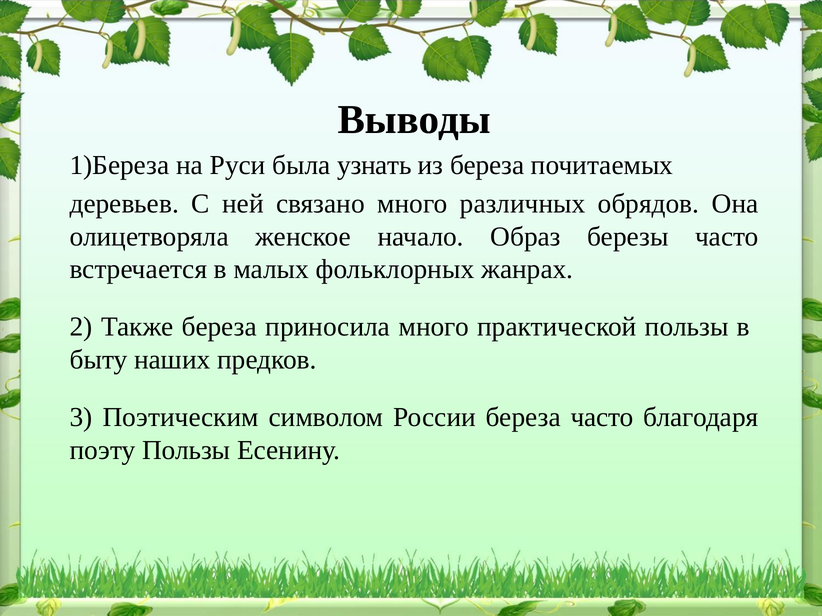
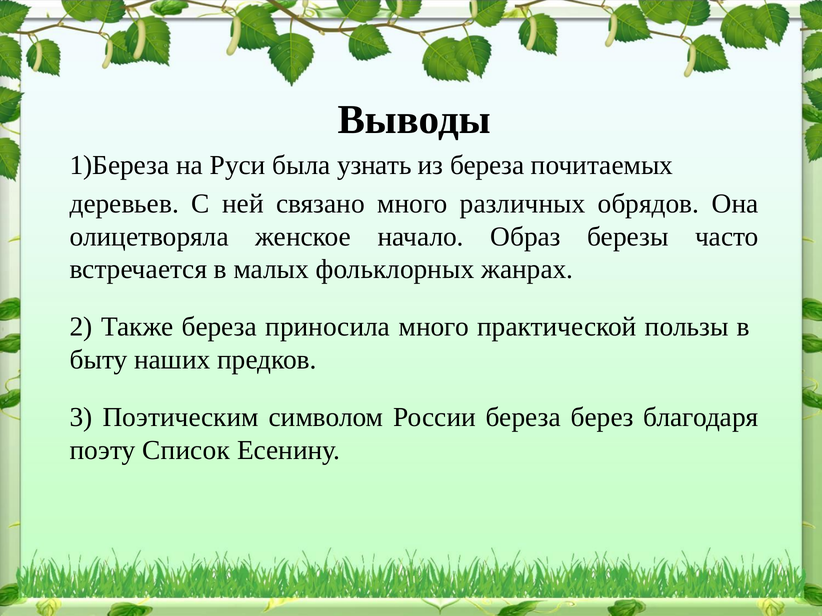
береза часто: часто -> берез
поэту Пользы: Пользы -> Список
